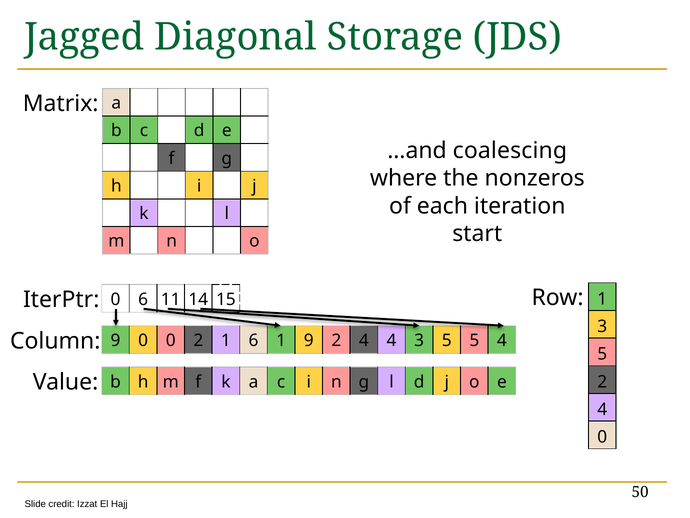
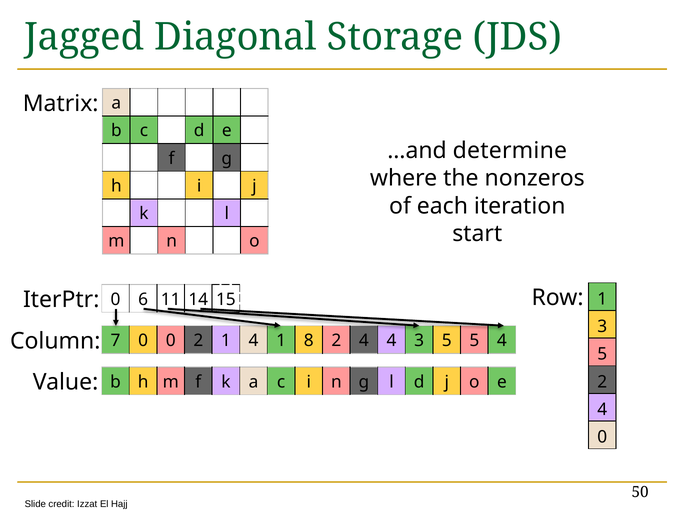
coalescing: coalescing -> determine
Column 9: 9 -> 7
1 6: 6 -> 4
1 9: 9 -> 8
